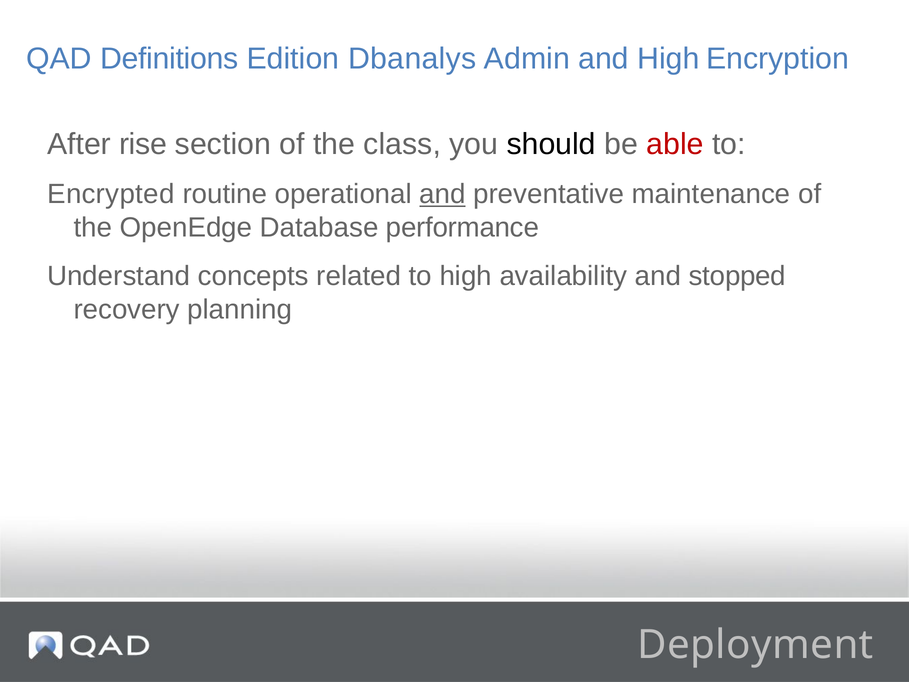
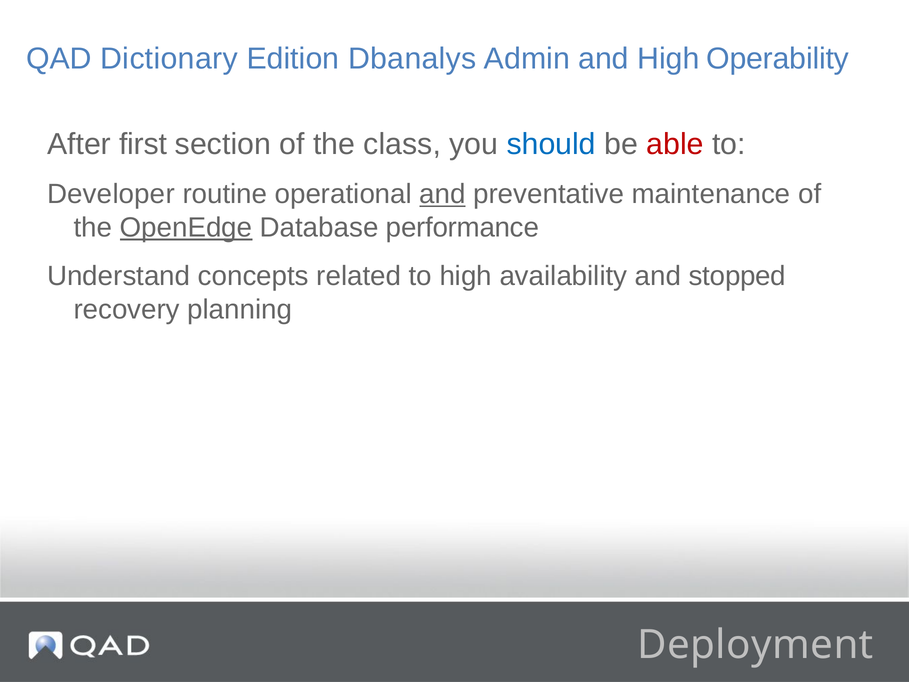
Definitions: Definitions -> Dictionary
Encryption: Encryption -> Operability
rise: rise -> first
should colour: black -> blue
Encrypted: Encrypted -> Developer
OpenEdge underline: none -> present
